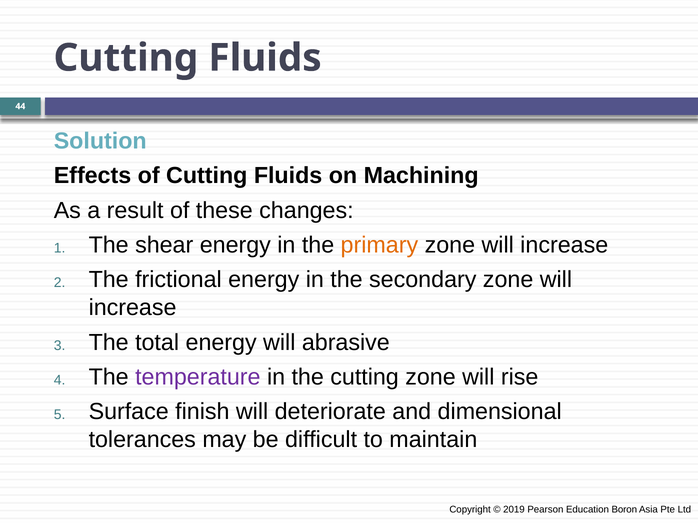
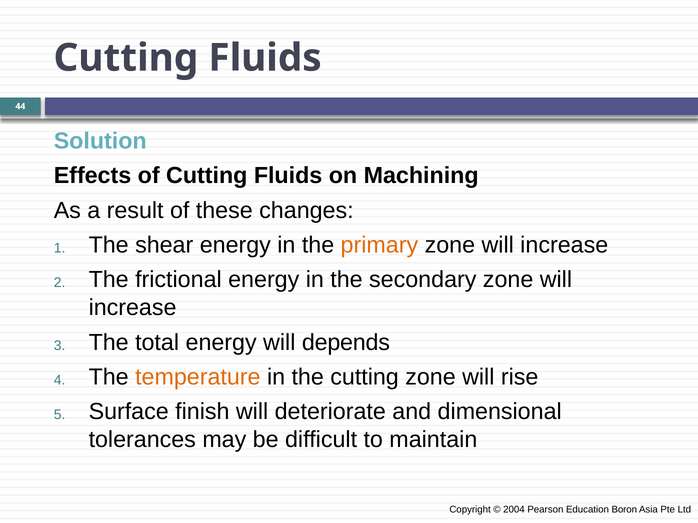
abrasive: abrasive -> depends
temperature colour: purple -> orange
2019: 2019 -> 2004
